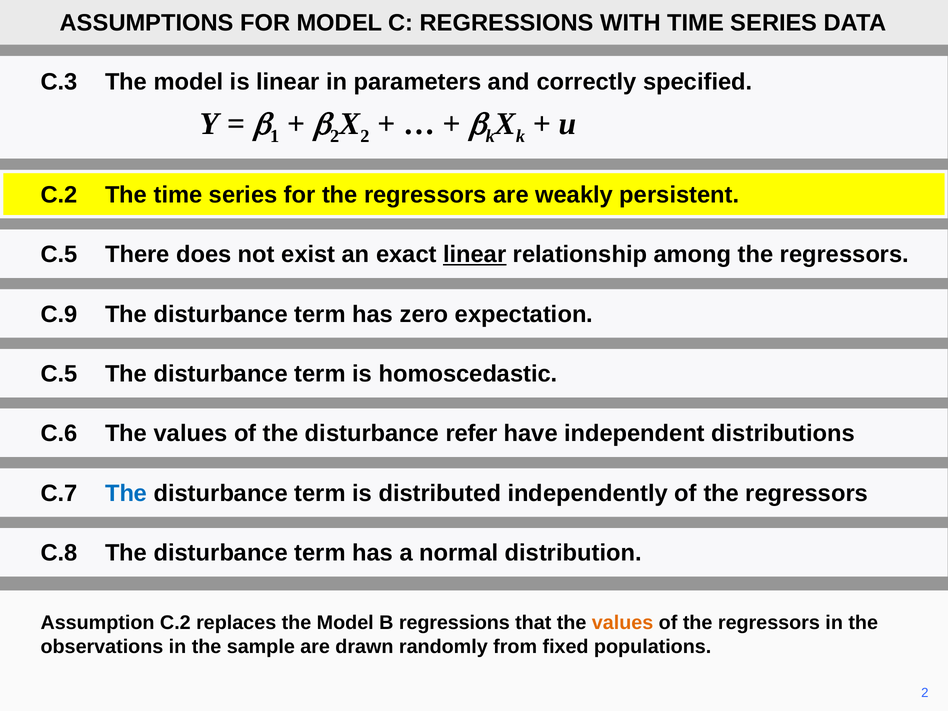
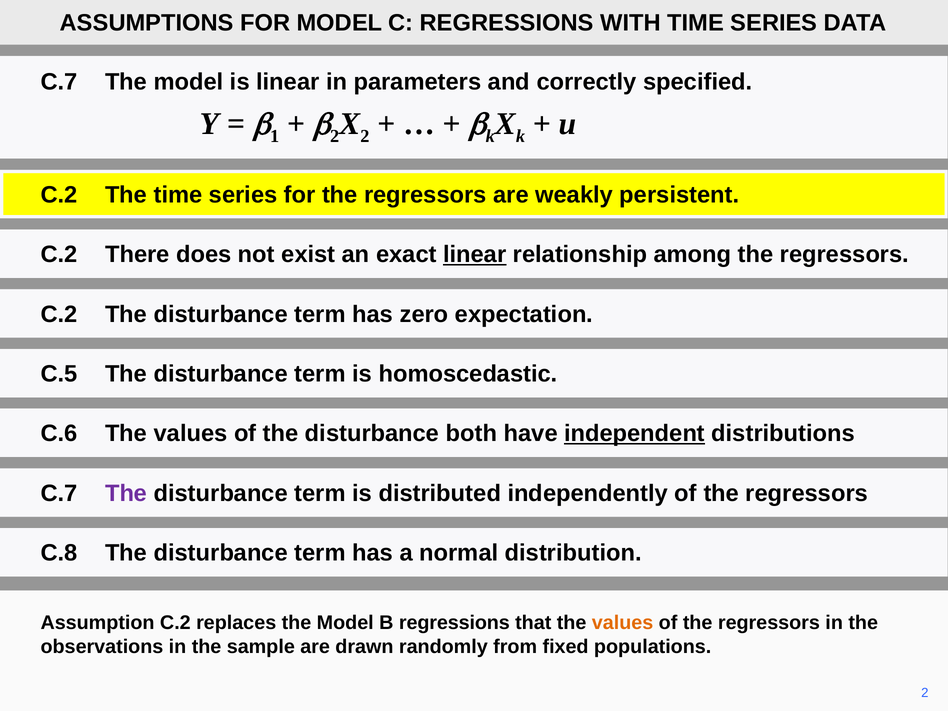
C.3 at (59, 82): C.3 -> C.7
C.5 at (59, 255): C.5 -> C.2
C.9 at (59, 314): C.9 -> C.2
refer: refer -> both
independent underline: none -> present
The at (126, 493) colour: blue -> purple
